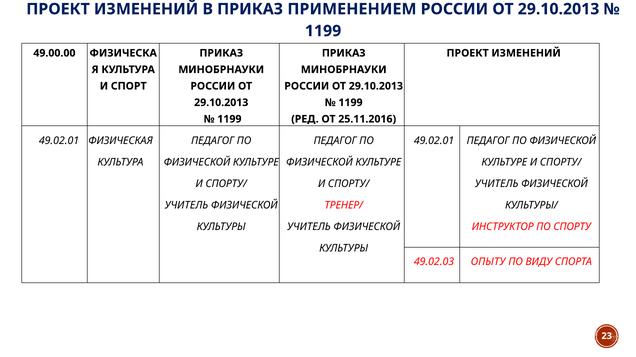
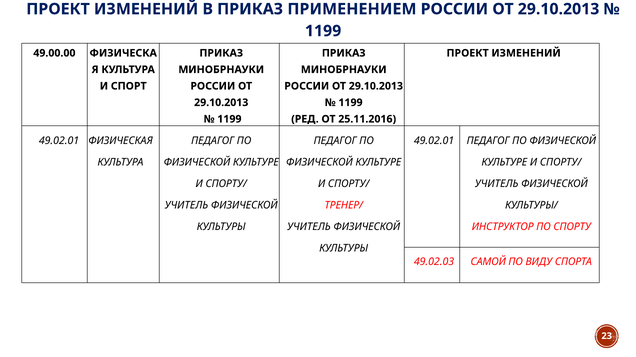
ОПЫТУ: ОПЫТУ -> САМОЙ
